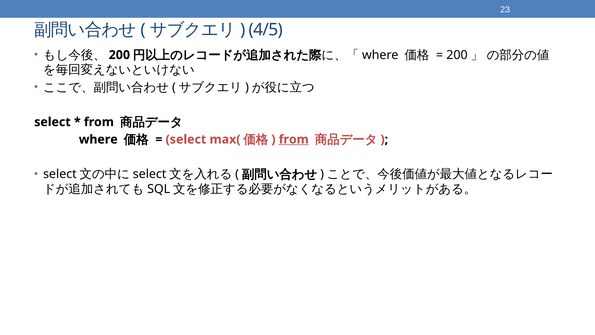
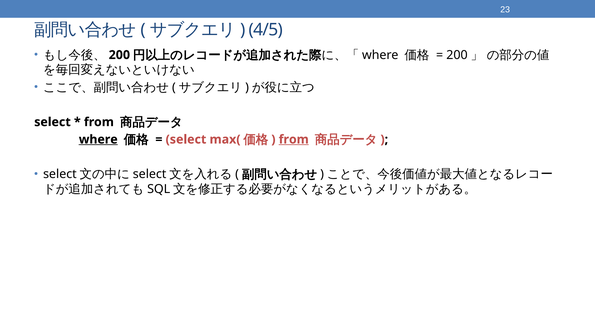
where underline: none -> present
